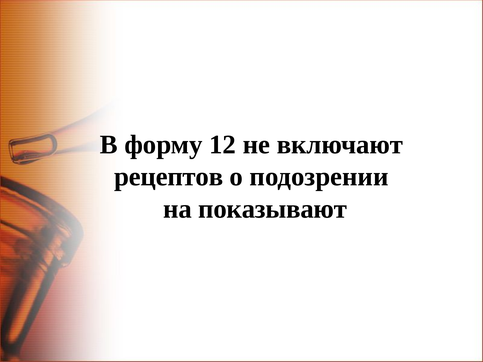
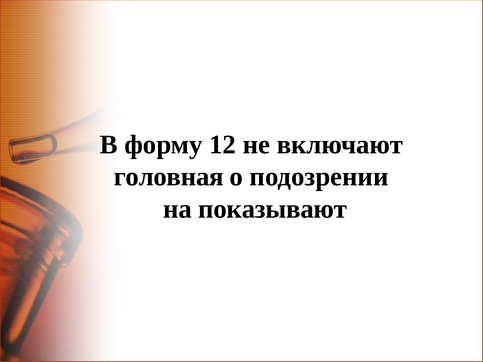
рецептов: рецептов -> головная
